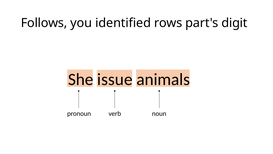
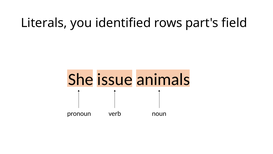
Follows: Follows -> Literals
digit: digit -> field
